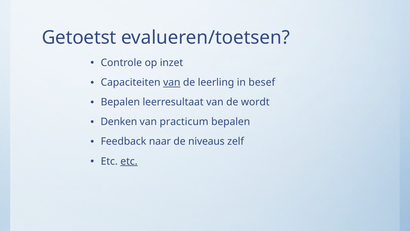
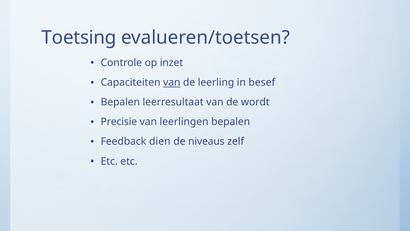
Getoetst: Getoetst -> Toetsing
Denken: Denken -> Precisie
practicum: practicum -> leerlingen
naar: naar -> dien
etc at (129, 161) underline: present -> none
